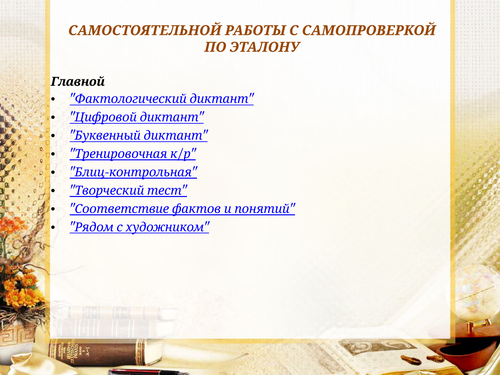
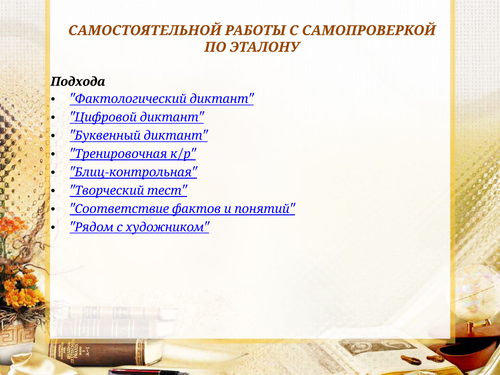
Главной: Главной -> Подхода
